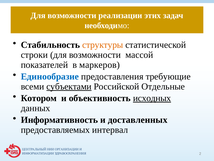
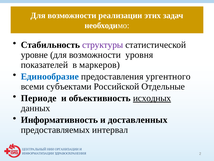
структуры colour: orange -> purple
строки: строки -> уровне
массой: массой -> уровня
требующие: требующие -> ургентного
субъектами underline: present -> none
Котором: Котором -> Периоде
